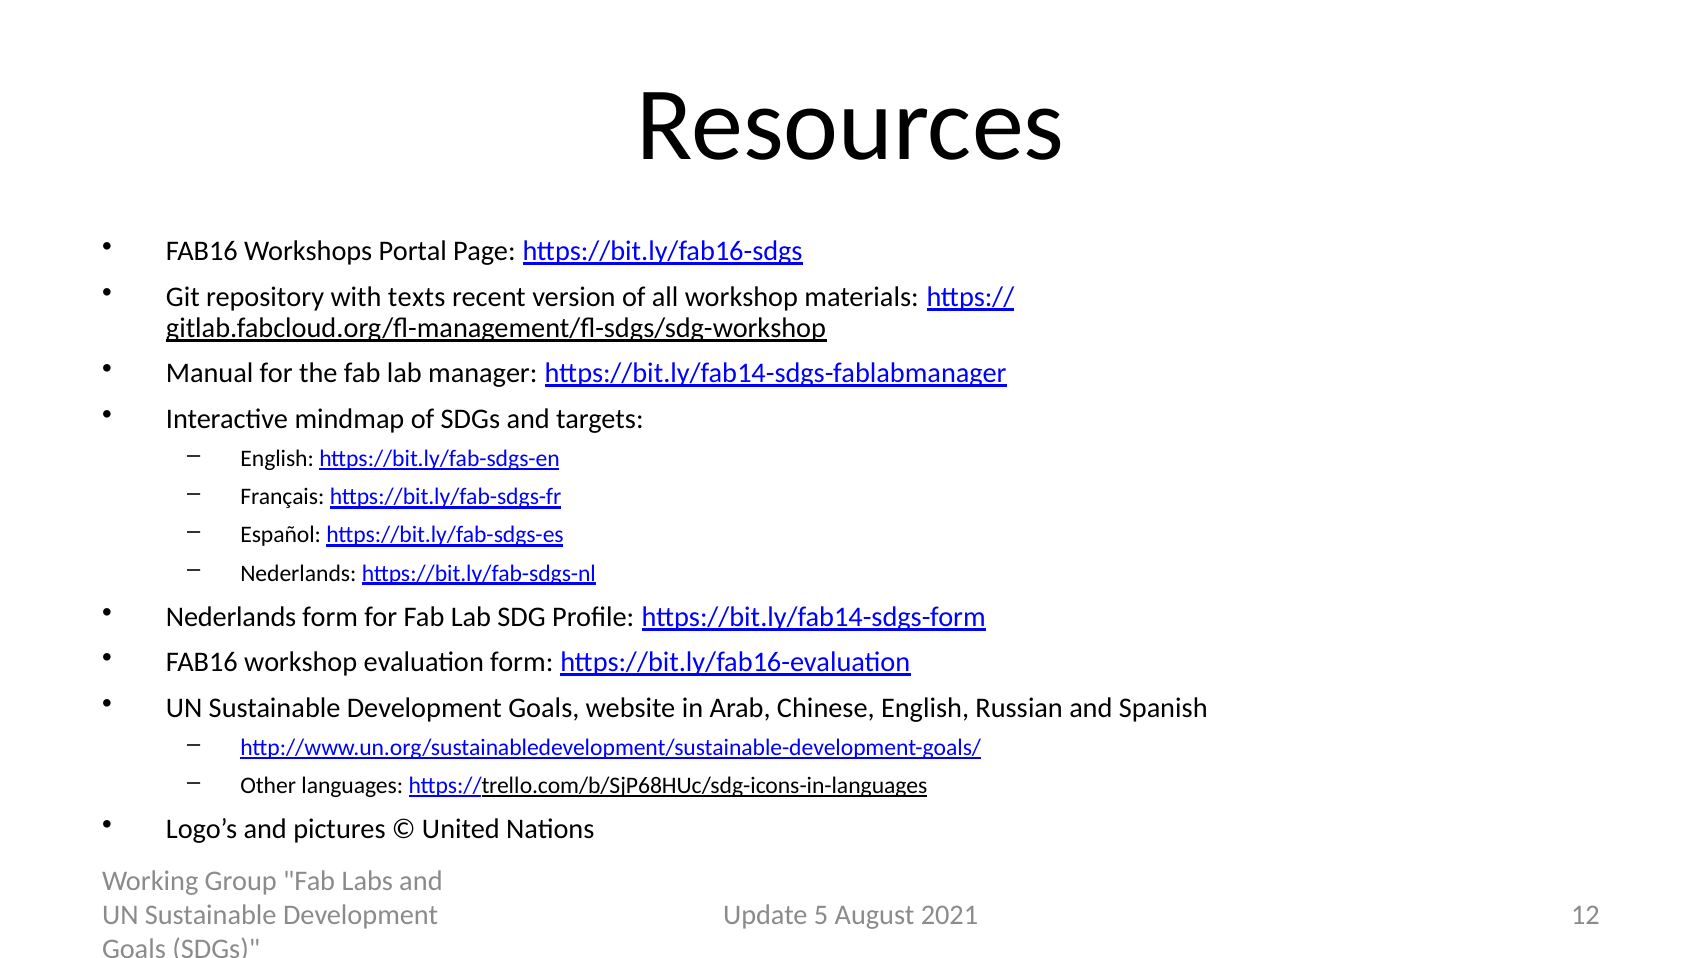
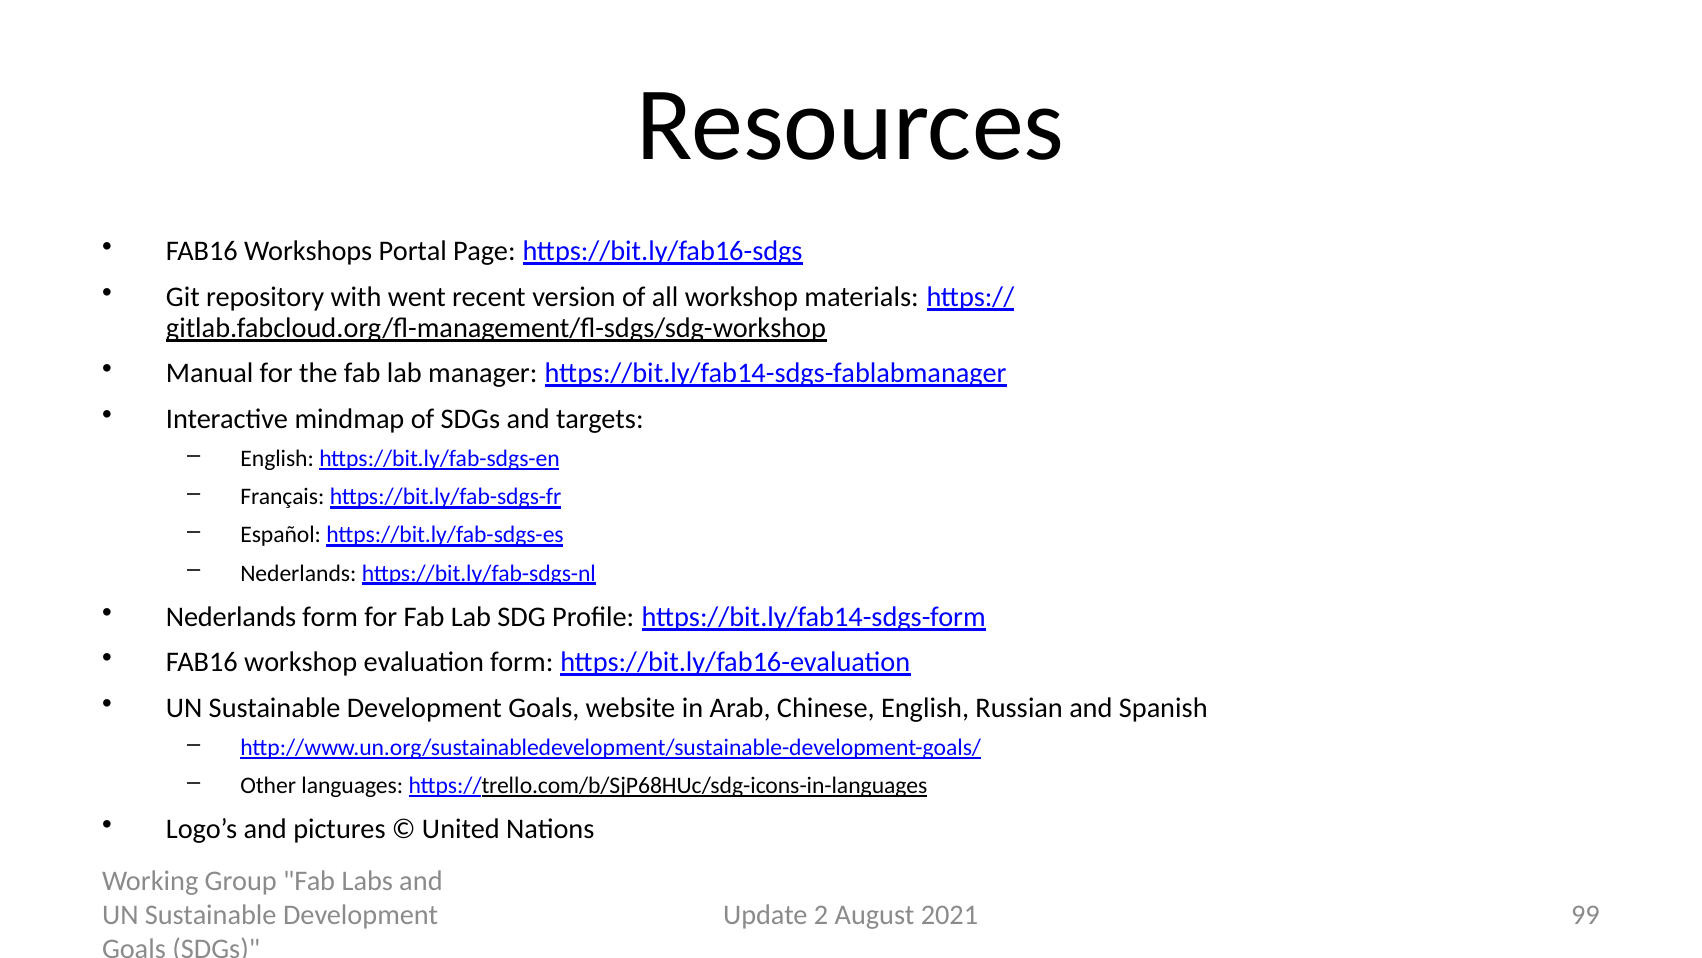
texts: texts -> went
5: 5 -> 2
12: 12 -> 99
